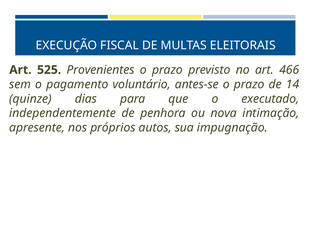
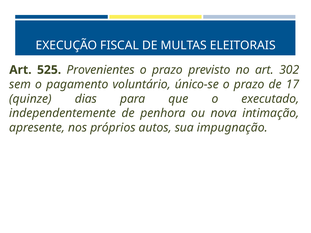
466: 466 -> 302
antes-se: antes-se -> único-se
14: 14 -> 17
